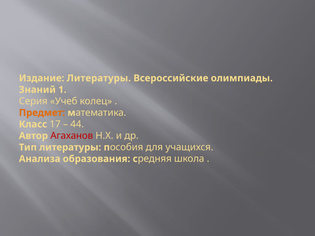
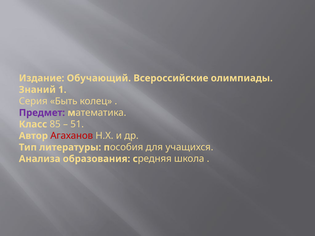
Издание Литературы: Литературы -> Обучающий
Учеб: Учеб -> Быть
Предмет colour: orange -> purple
17: 17 -> 85
44: 44 -> 51
